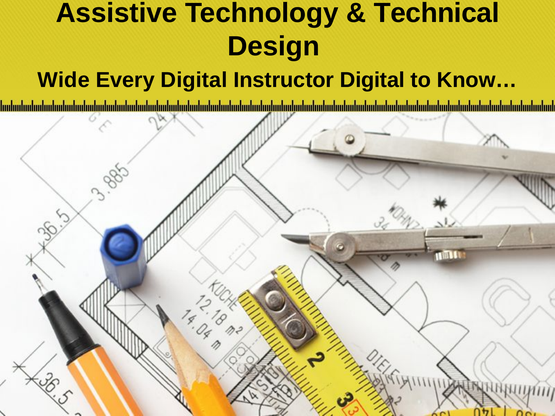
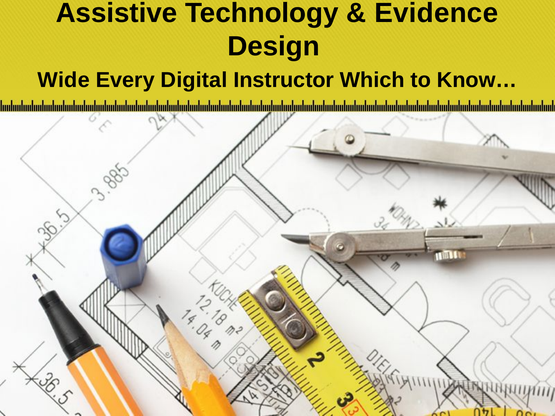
Technical: Technical -> Evidence
Instructor Digital: Digital -> Which
